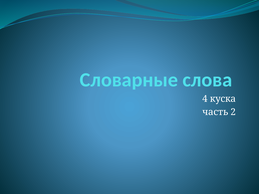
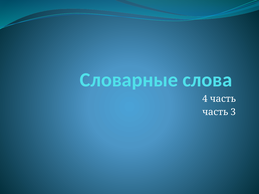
4 куска: куска -> часть
2: 2 -> 3
